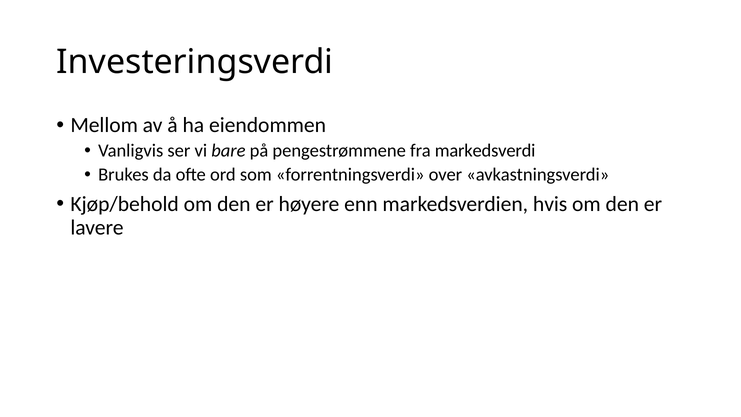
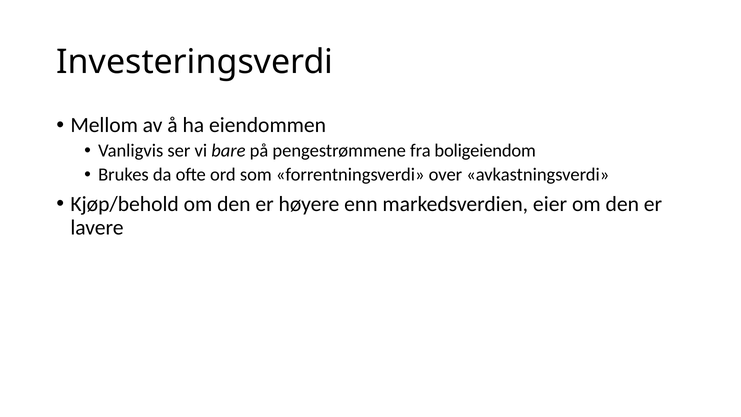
markedsverdi: markedsverdi -> boligeiendom
hvis: hvis -> eier
